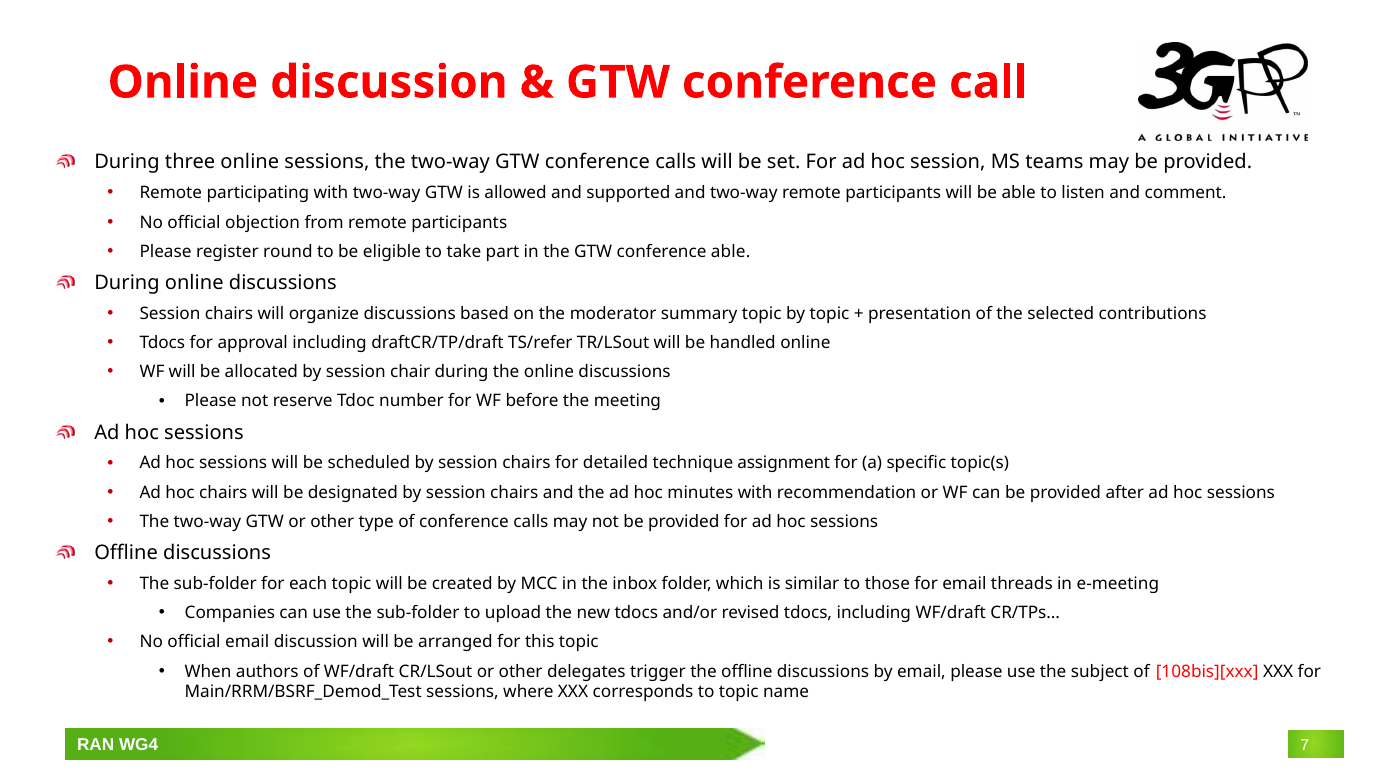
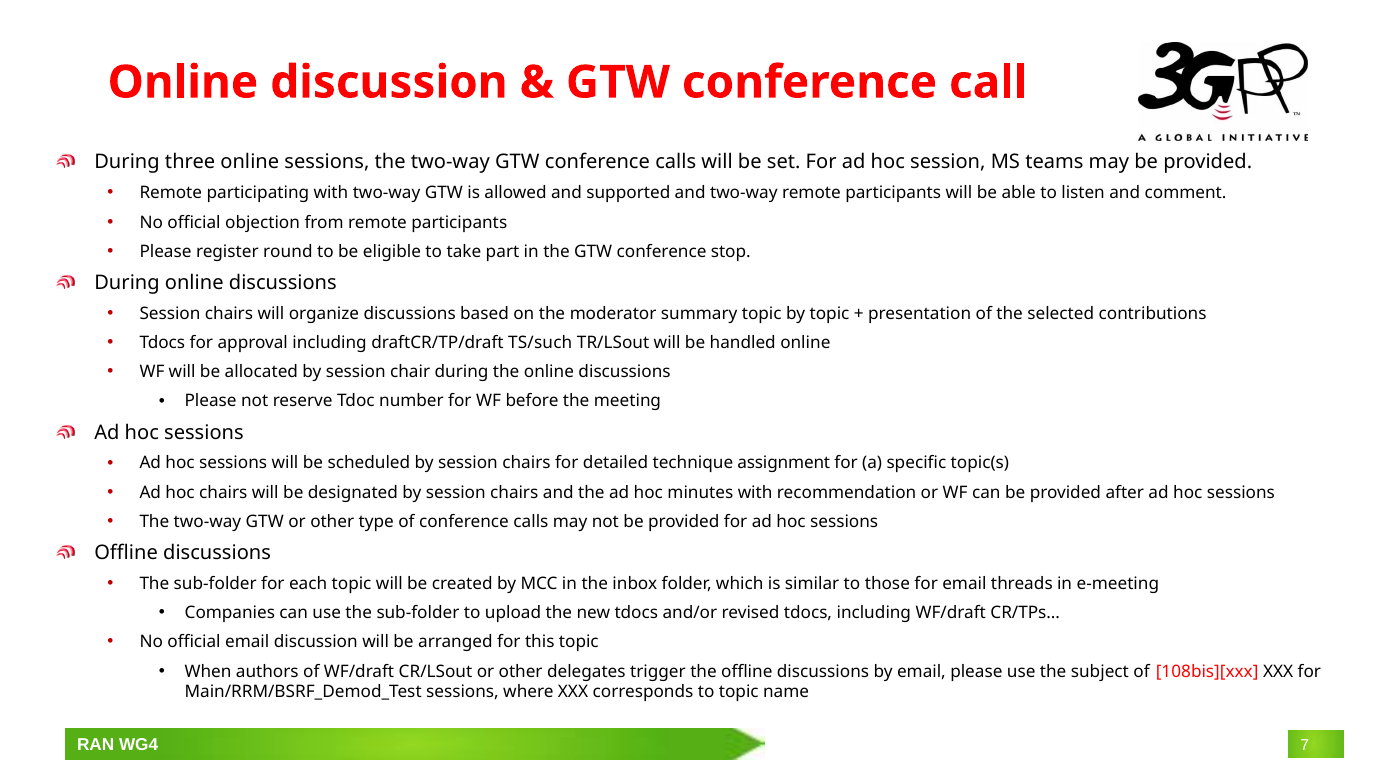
conference able: able -> stop
TS/refer: TS/refer -> TS/such
